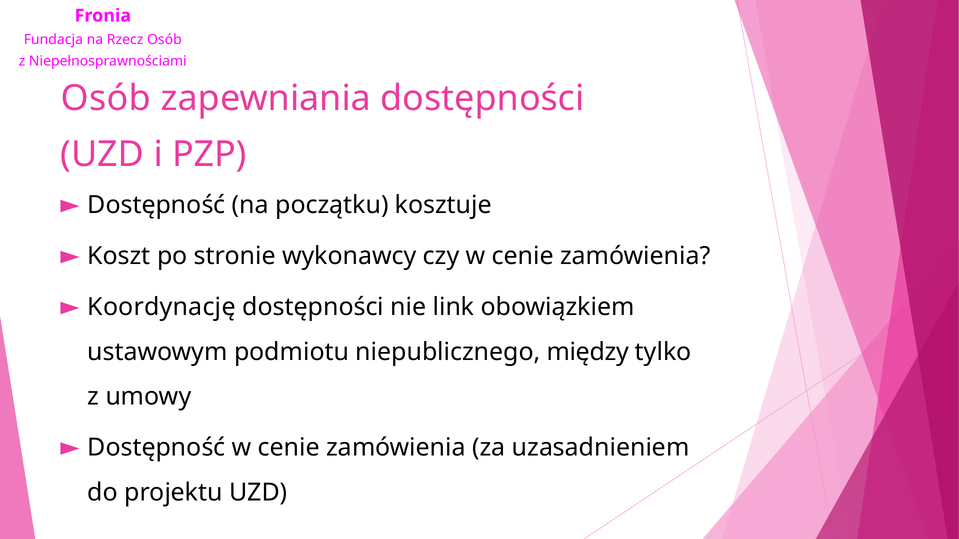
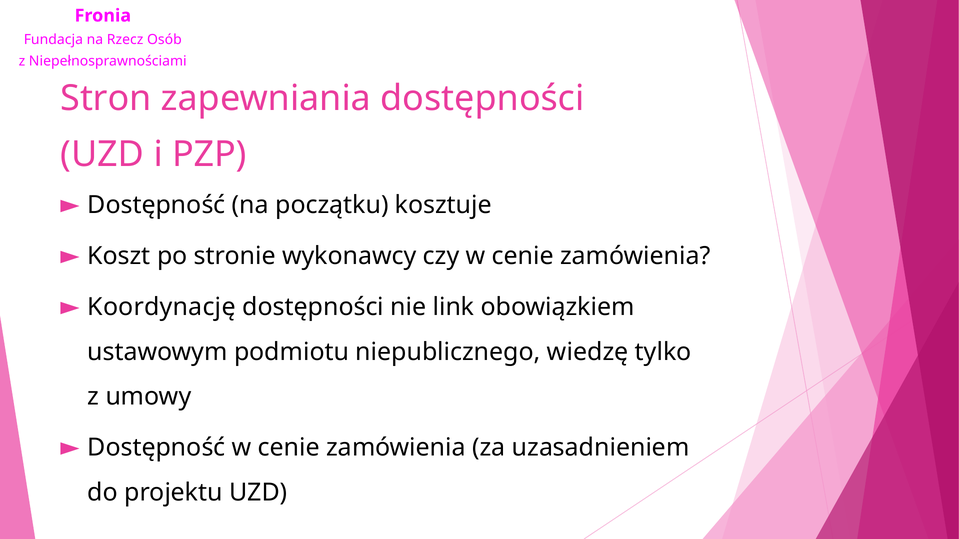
Osób at (106, 98): Osób -> Stron
między: między -> wiedzę
